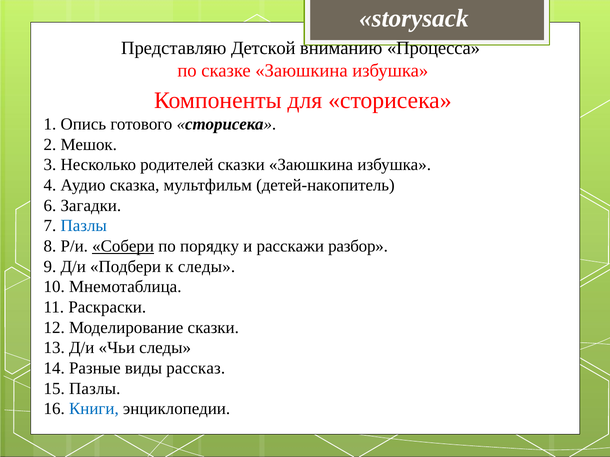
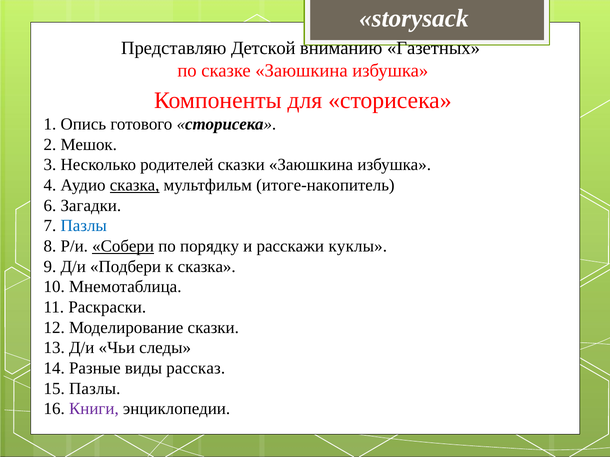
Процесса: Процесса -> Газетных
сказка at (135, 185) underline: none -> present
детей-накопитель: детей-накопитель -> итоге-накопитель
разбор: разбор -> куклы
к следы: следы -> сказка
Книги colour: blue -> purple
